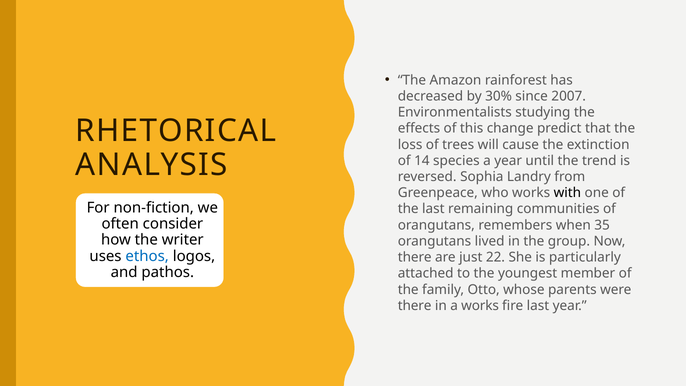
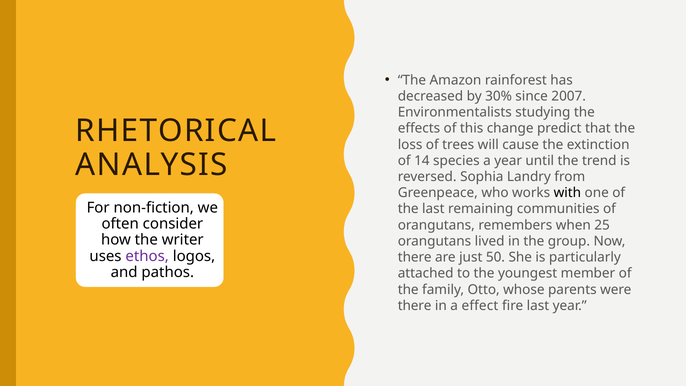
35: 35 -> 25
ethos colour: blue -> purple
22: 22 -> 50
a works: works -> effect
